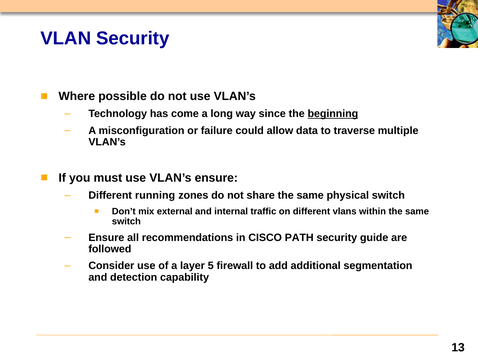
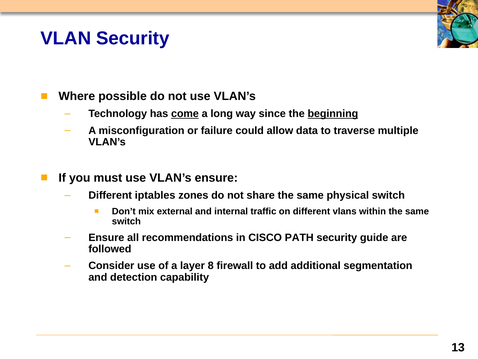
come underline: none -> present
running: running -> iptables
5: 5 -> 8
